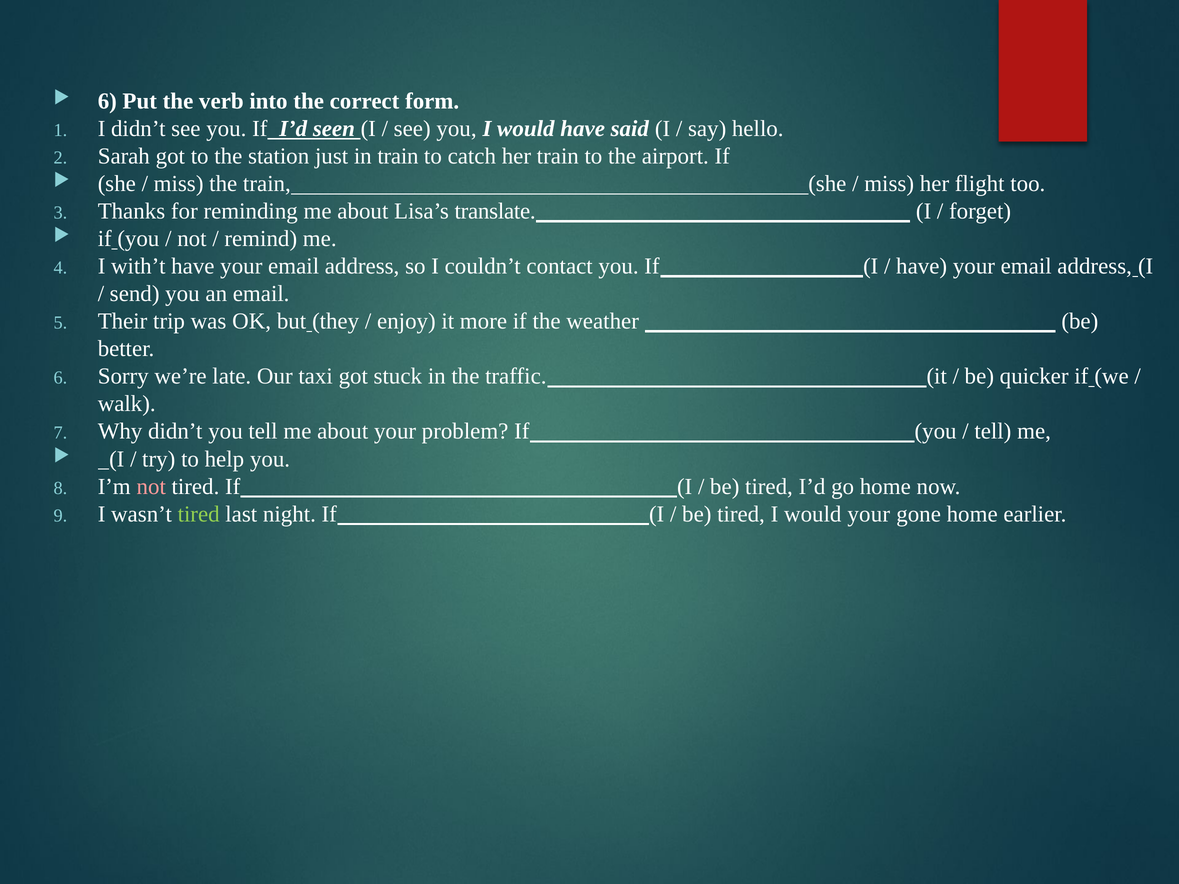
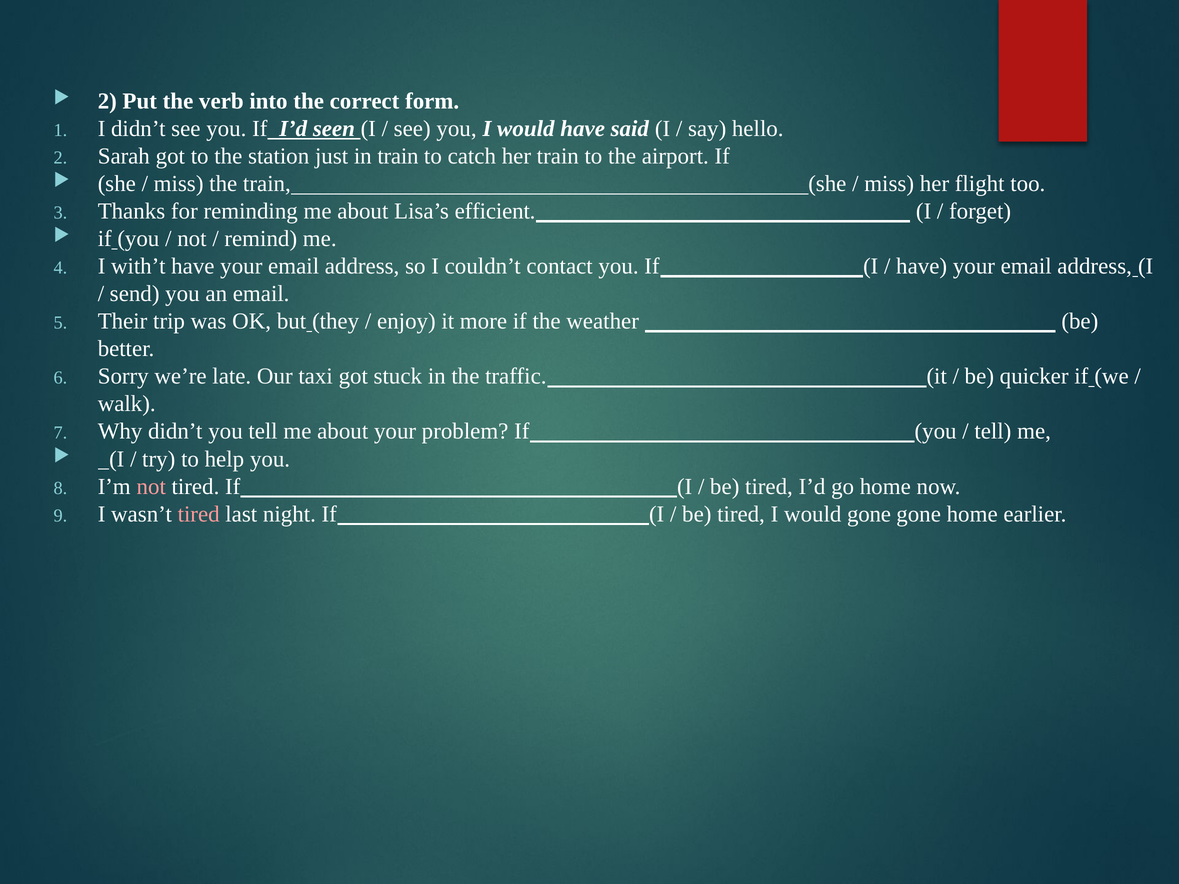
6 at (107, 101): 6 -> 2
translate: translate -> efficient
tired at (199, 514) colour: light green -> pink
would your: your -> gone
